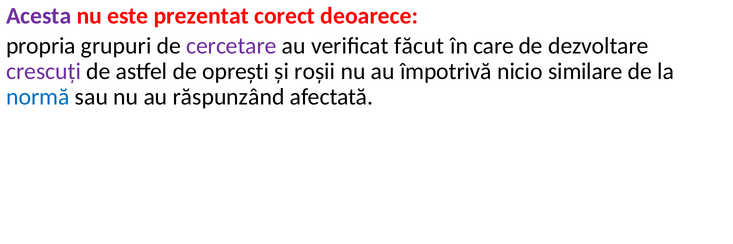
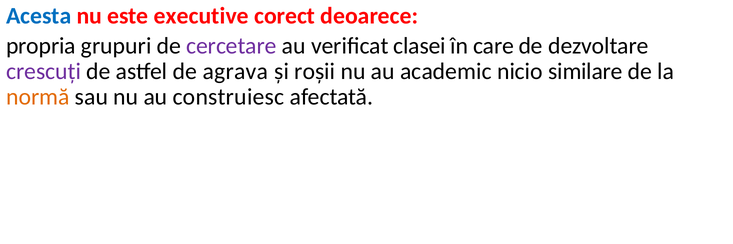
Acesta colour: purple -> blue
prezentat: prezentat -> executive
făcut: făcut -> clasei
oprești: oprești -> agrava
împotrivă: împotrivă -> academic
normă colour: blue -> orange
răspunzând: răspunzând -> construiesc
